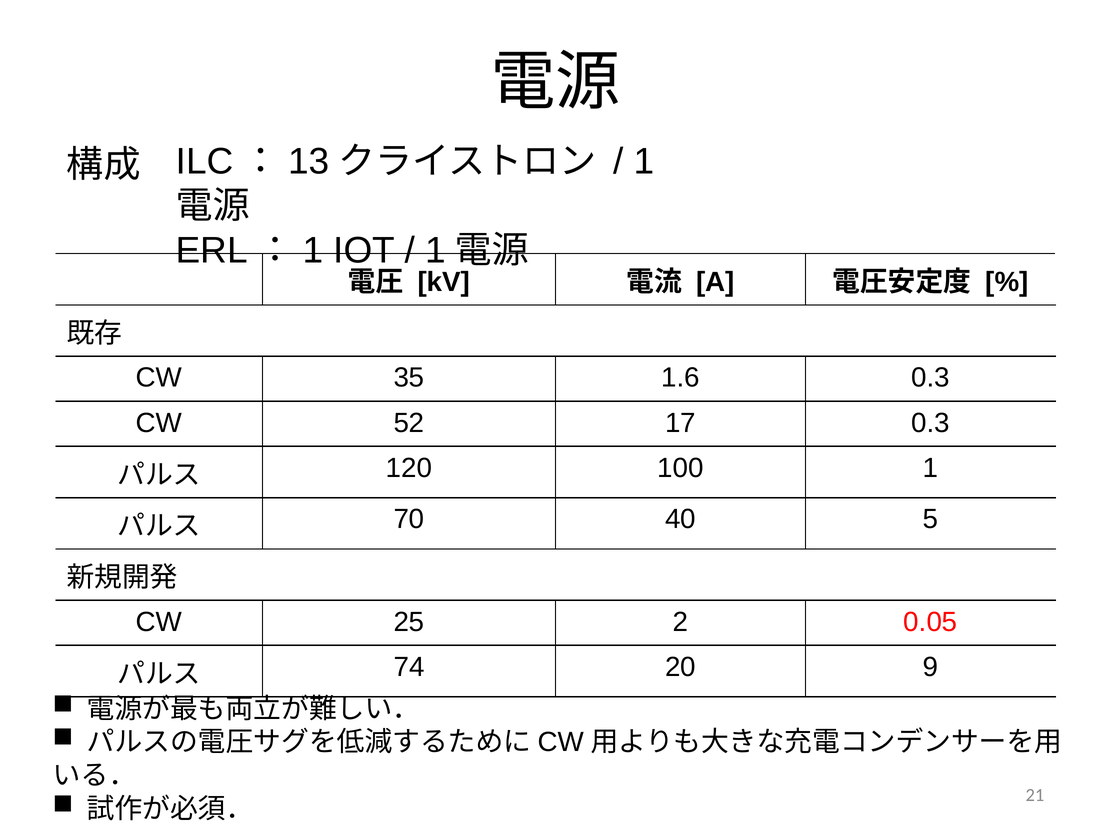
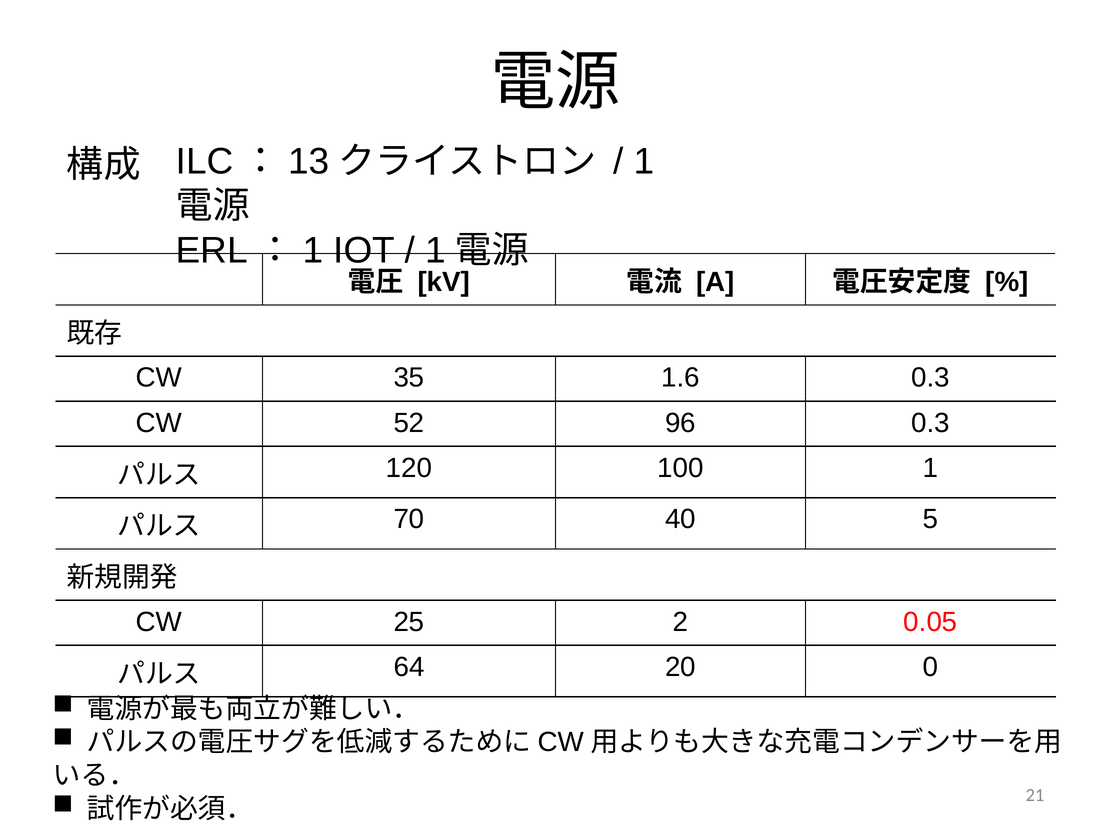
17: 17 -> 96
74: 74 -> 64
9: 9 -> 0
